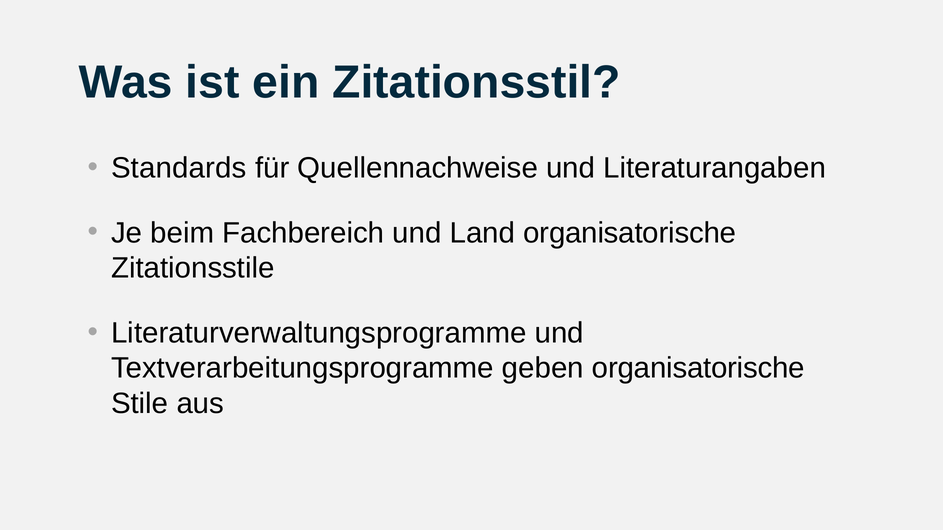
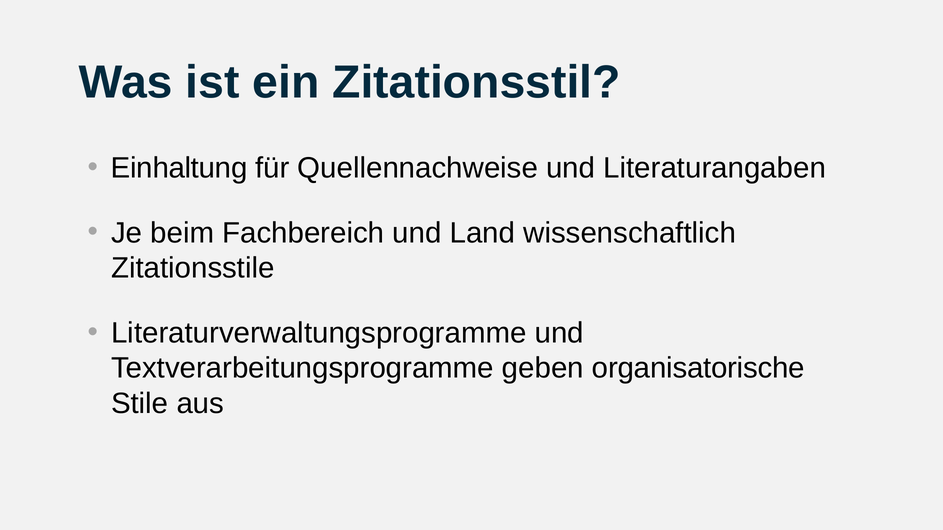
Standards: Standards -> Einhaltung
Land organisatorische: organisatorische -> wissenschaftlich
